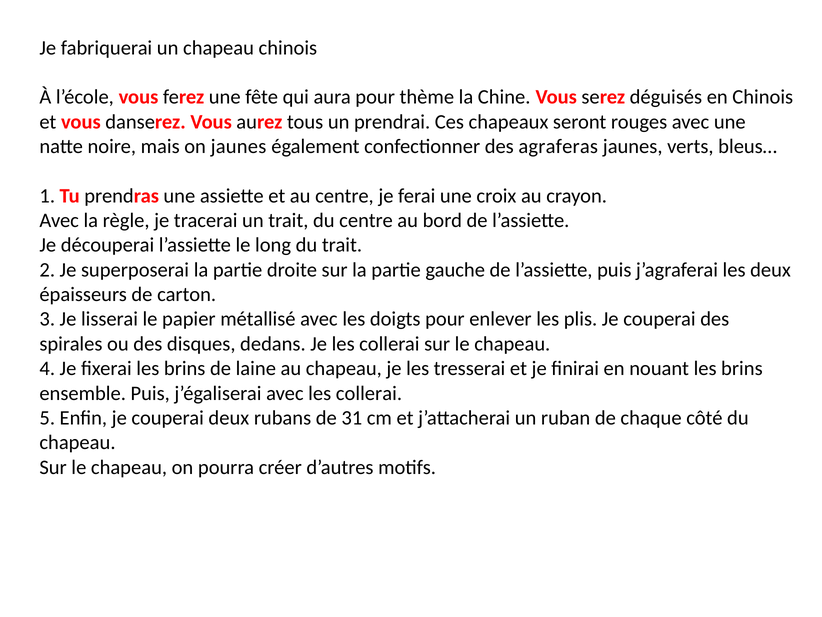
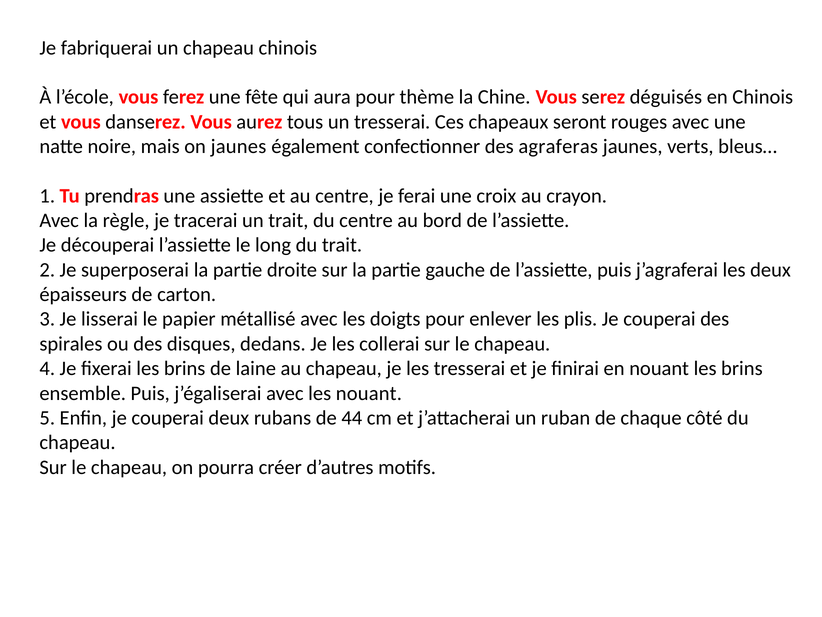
un prendrai: prendrai -> tresserai
avec les collerai: collerai -> nouant
31: 31 -> 44
